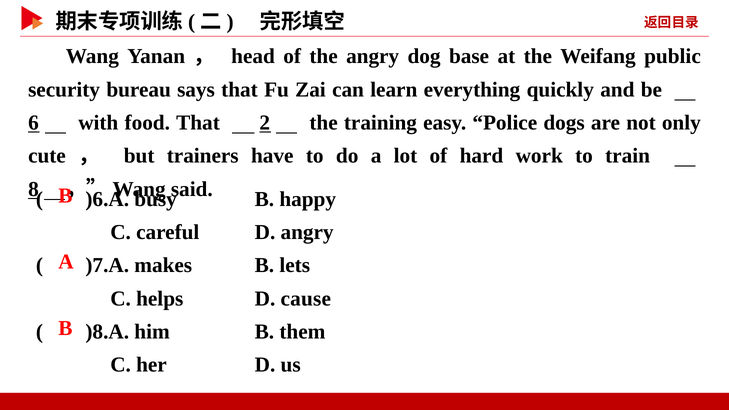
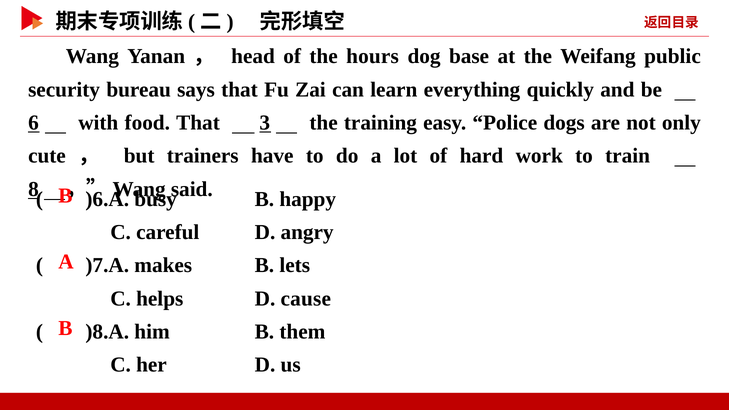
the angry: angry -> hours
2: 2 -> 3
